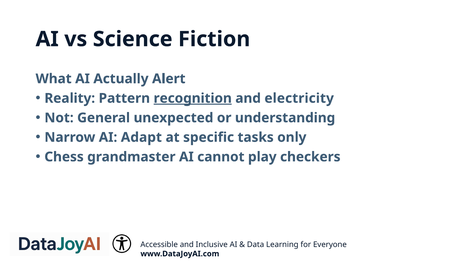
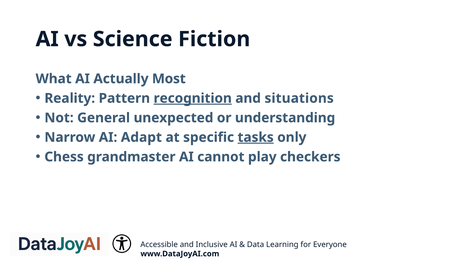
Alert: Alert -> Most
electricity: electricity -> situations
tasks underline: none -> present
